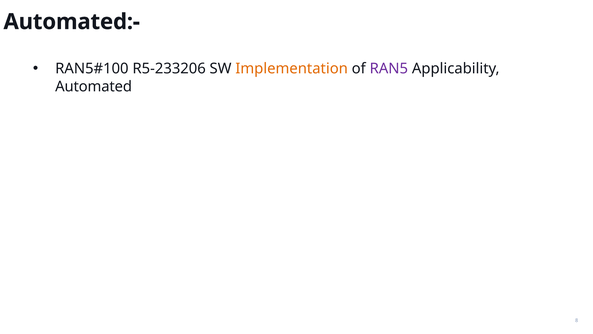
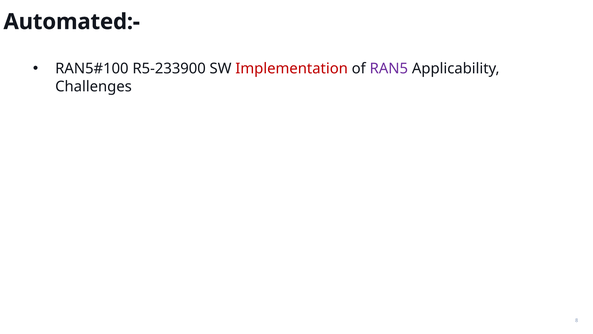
R5-233206: R5-233206 -> R5-233900
Implementation colour: orange -> red
Automated: Automated -> Challenges
